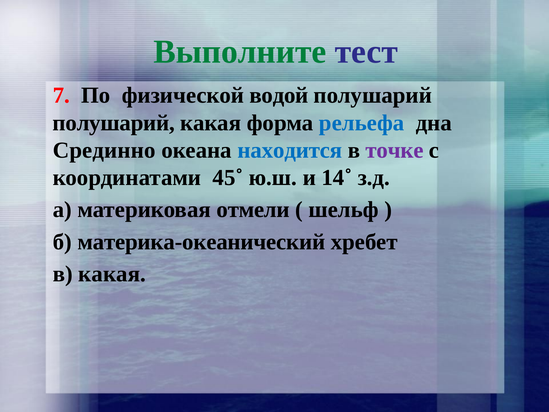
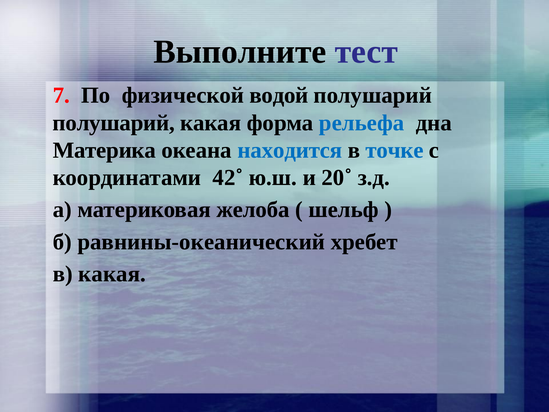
Выполните colour: green -> black
Срединно: Срединно -> Материка
точке colour: purple -> blue
45˚: 45˚ -> 42˚
14˚: 14˚ -> 20˚
отмели: отмели -> желоба
материка-океанический: материка-океанический -> равнины-океанический
